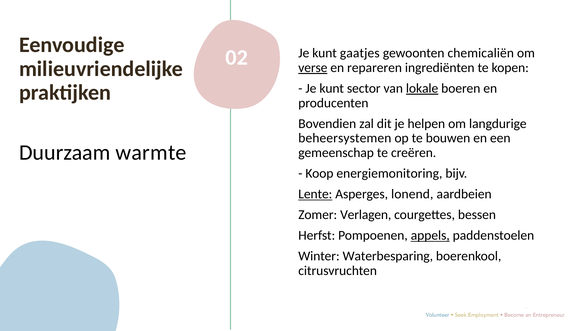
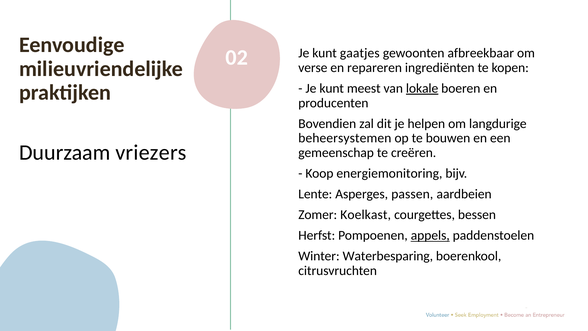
chemicaliën: chemicaliën -> afbreekbaar
verse underline: present -> none
sector: sector -> meest
warmte: warmte -> vriezers
Lente underline: present -> none
lonend: lonend -> passen
Verlagen: Verlagen -> Koelkast
